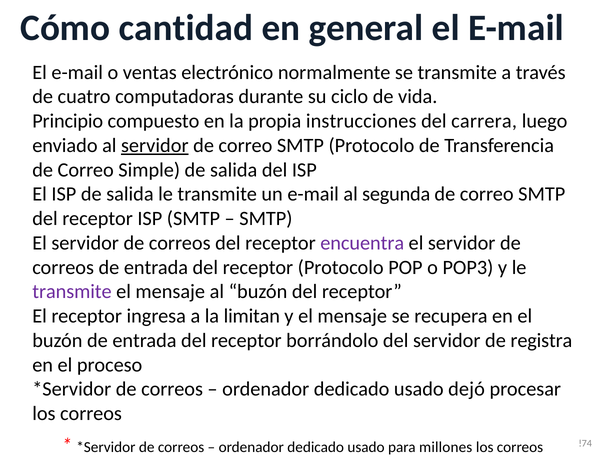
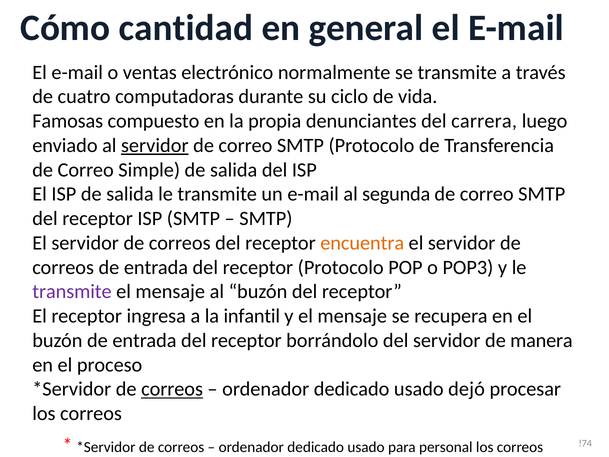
Principio: Principio -> Famosas
instrucciones: instrucciones -> denunciantes
encuentra colour: purple -> orange
limitan: limitan -> infantil
registra: registra -> manera
correos at (172, 389) underline: none -> present
millones: millones -> personal
